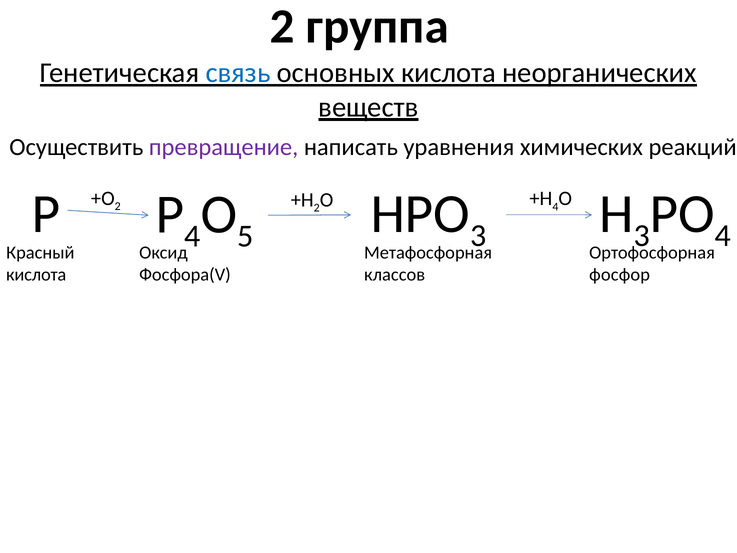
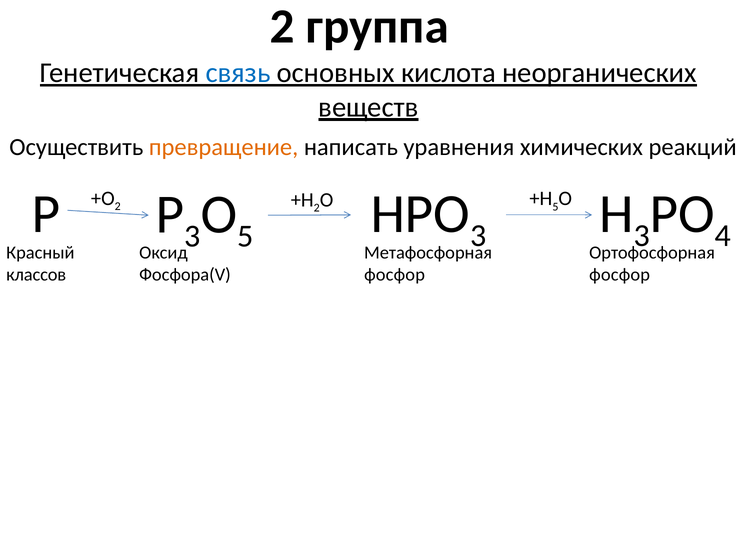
превращение colour: purple -> orange
4 at (555, 207): 4 -> 5
P 4: 4 -> 3
кислота at (36, 275): кислота -> классов
классов at (395, 275): классов -> фосфор
